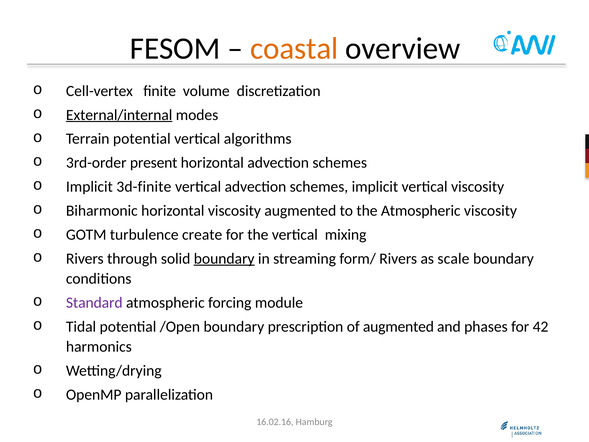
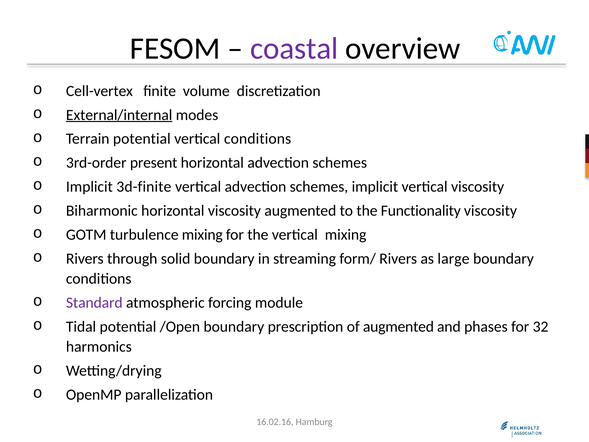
coastal colour: orange -> purple
vertical algorithms: algorithms -> conditions
the Atmospheric: Atmospheric -> Functionality
turbulence create: create -> mixing
boundary at (224, 258) underline: present -> none
scale: scale -> large
42: 42 -> 32
